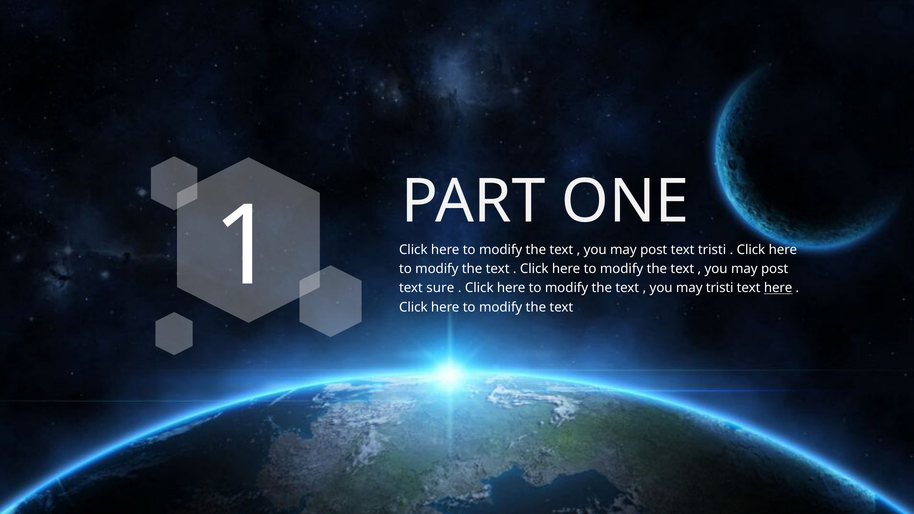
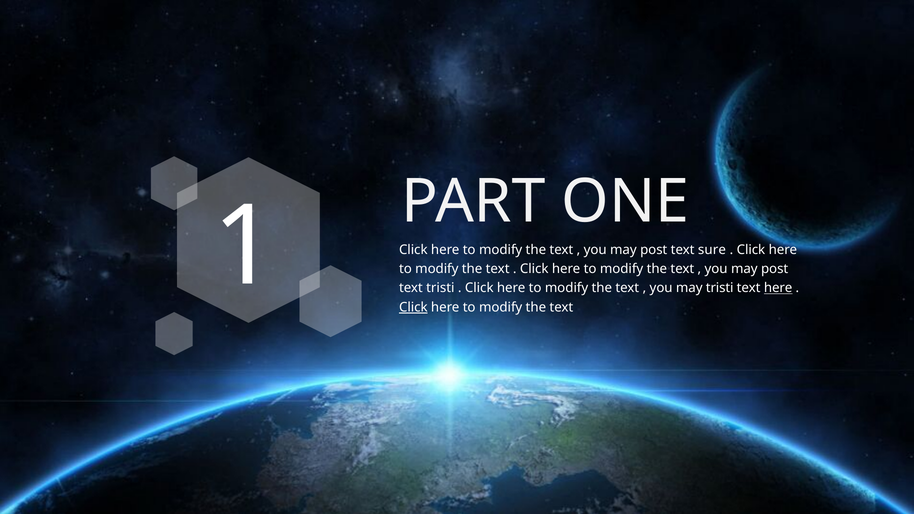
text tristi: tristi -> sure
text sure: sure -> tristi
Click at (413, 307) underline: none -> present
